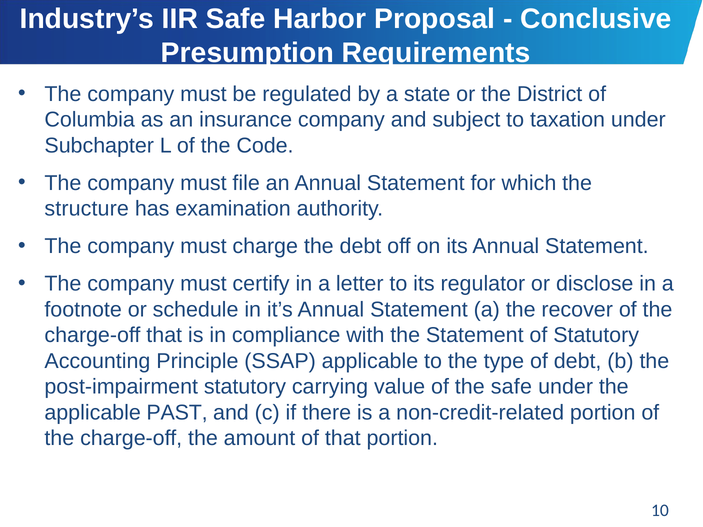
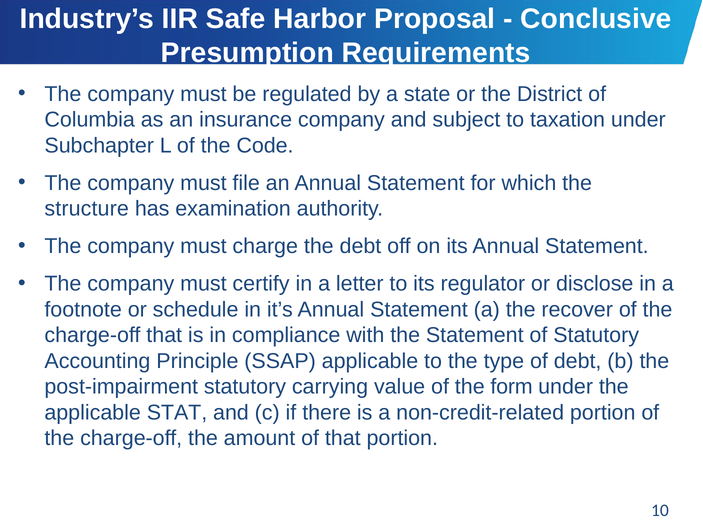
the safe: safe -> form
PAST: PAST -> STAT
